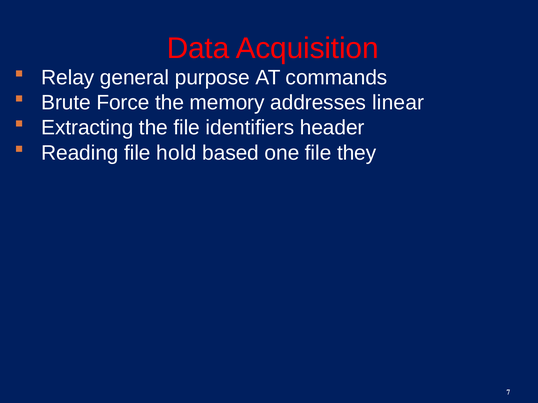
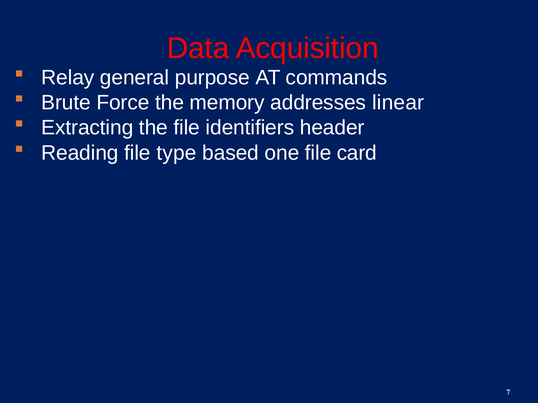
hold: hold -> type
they: they -> card
